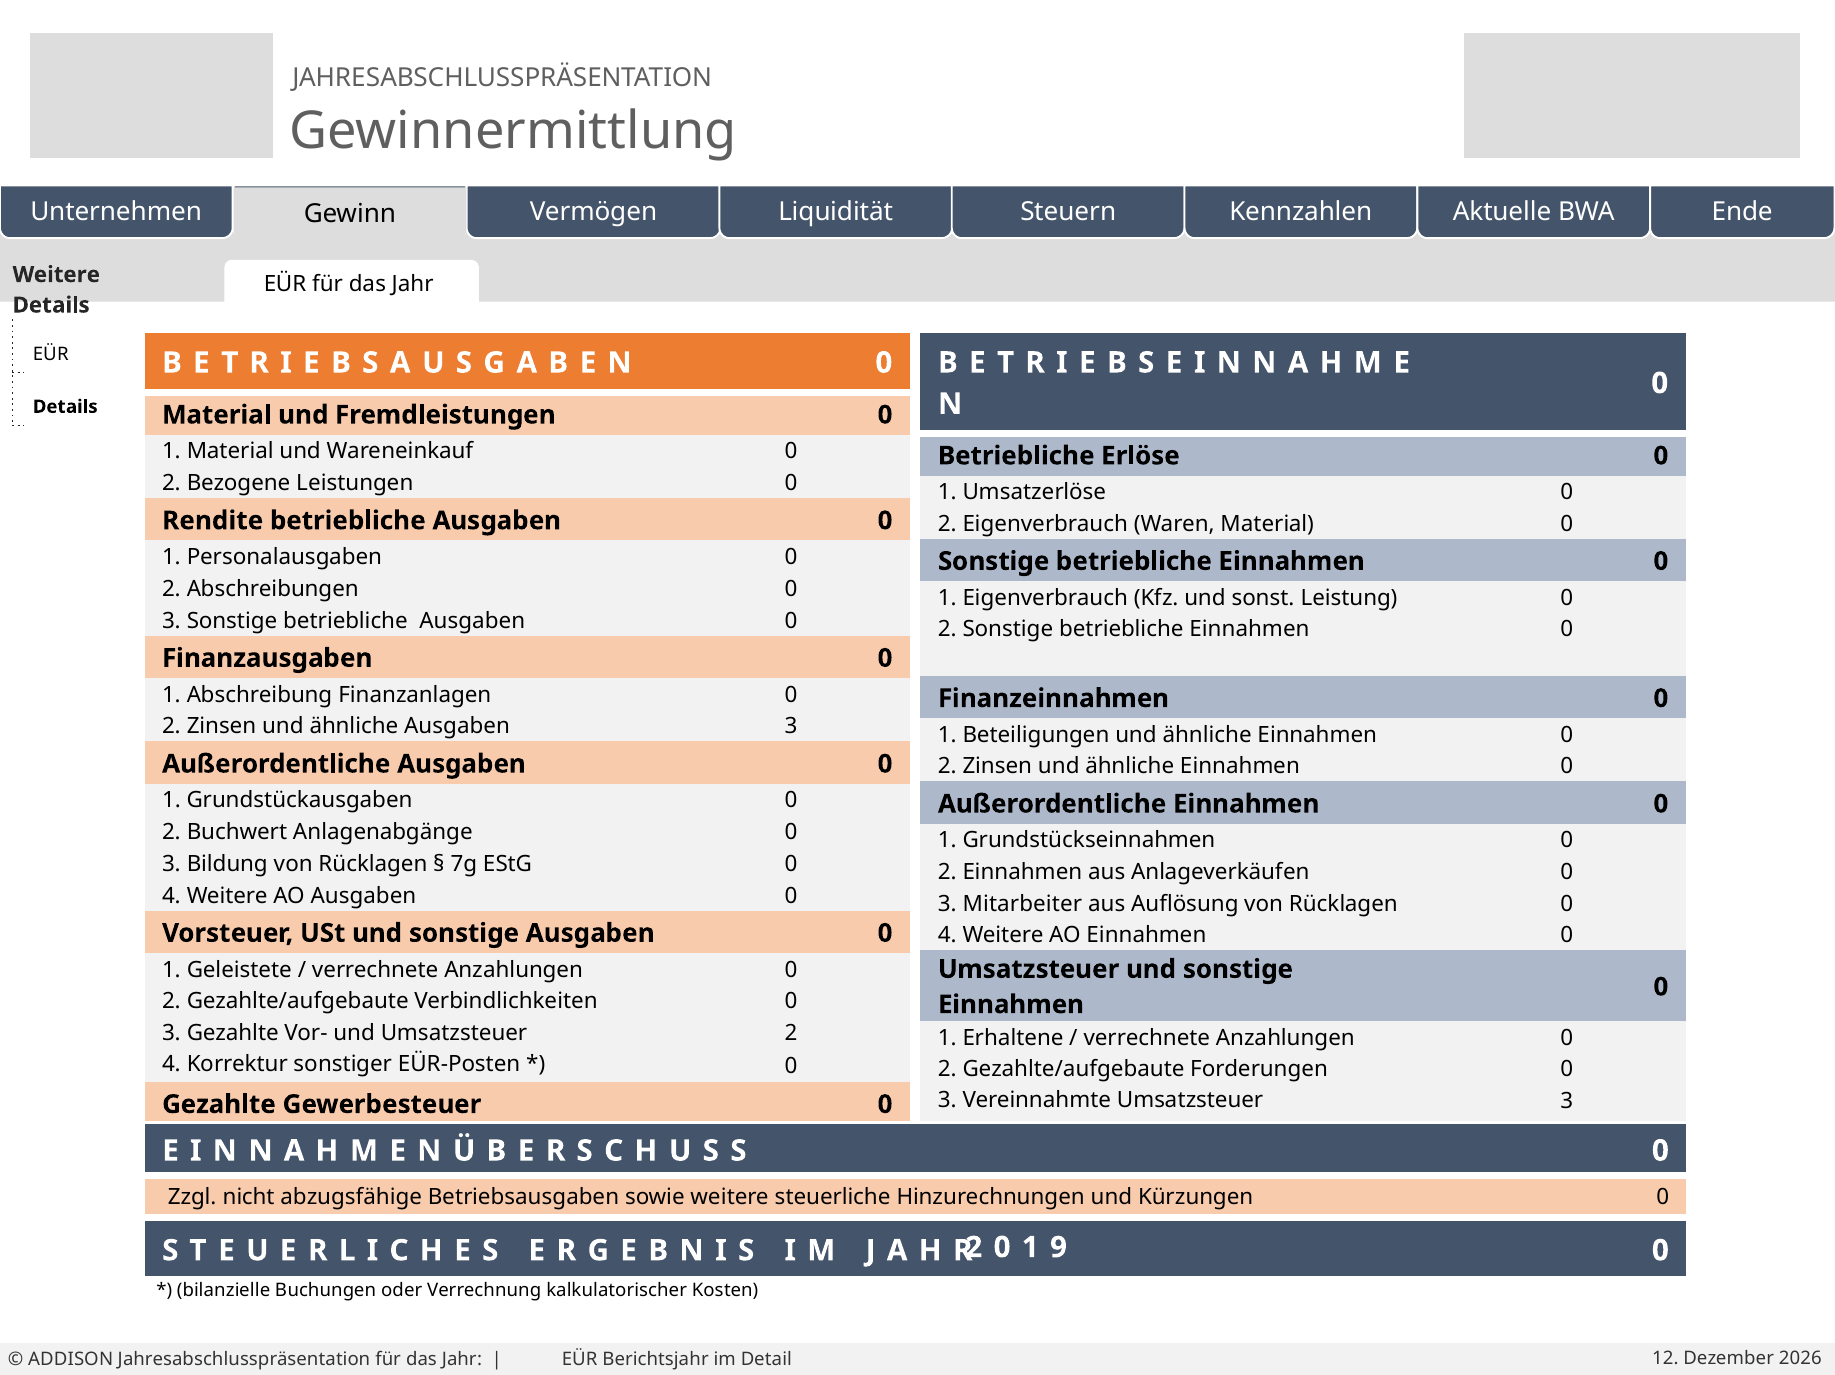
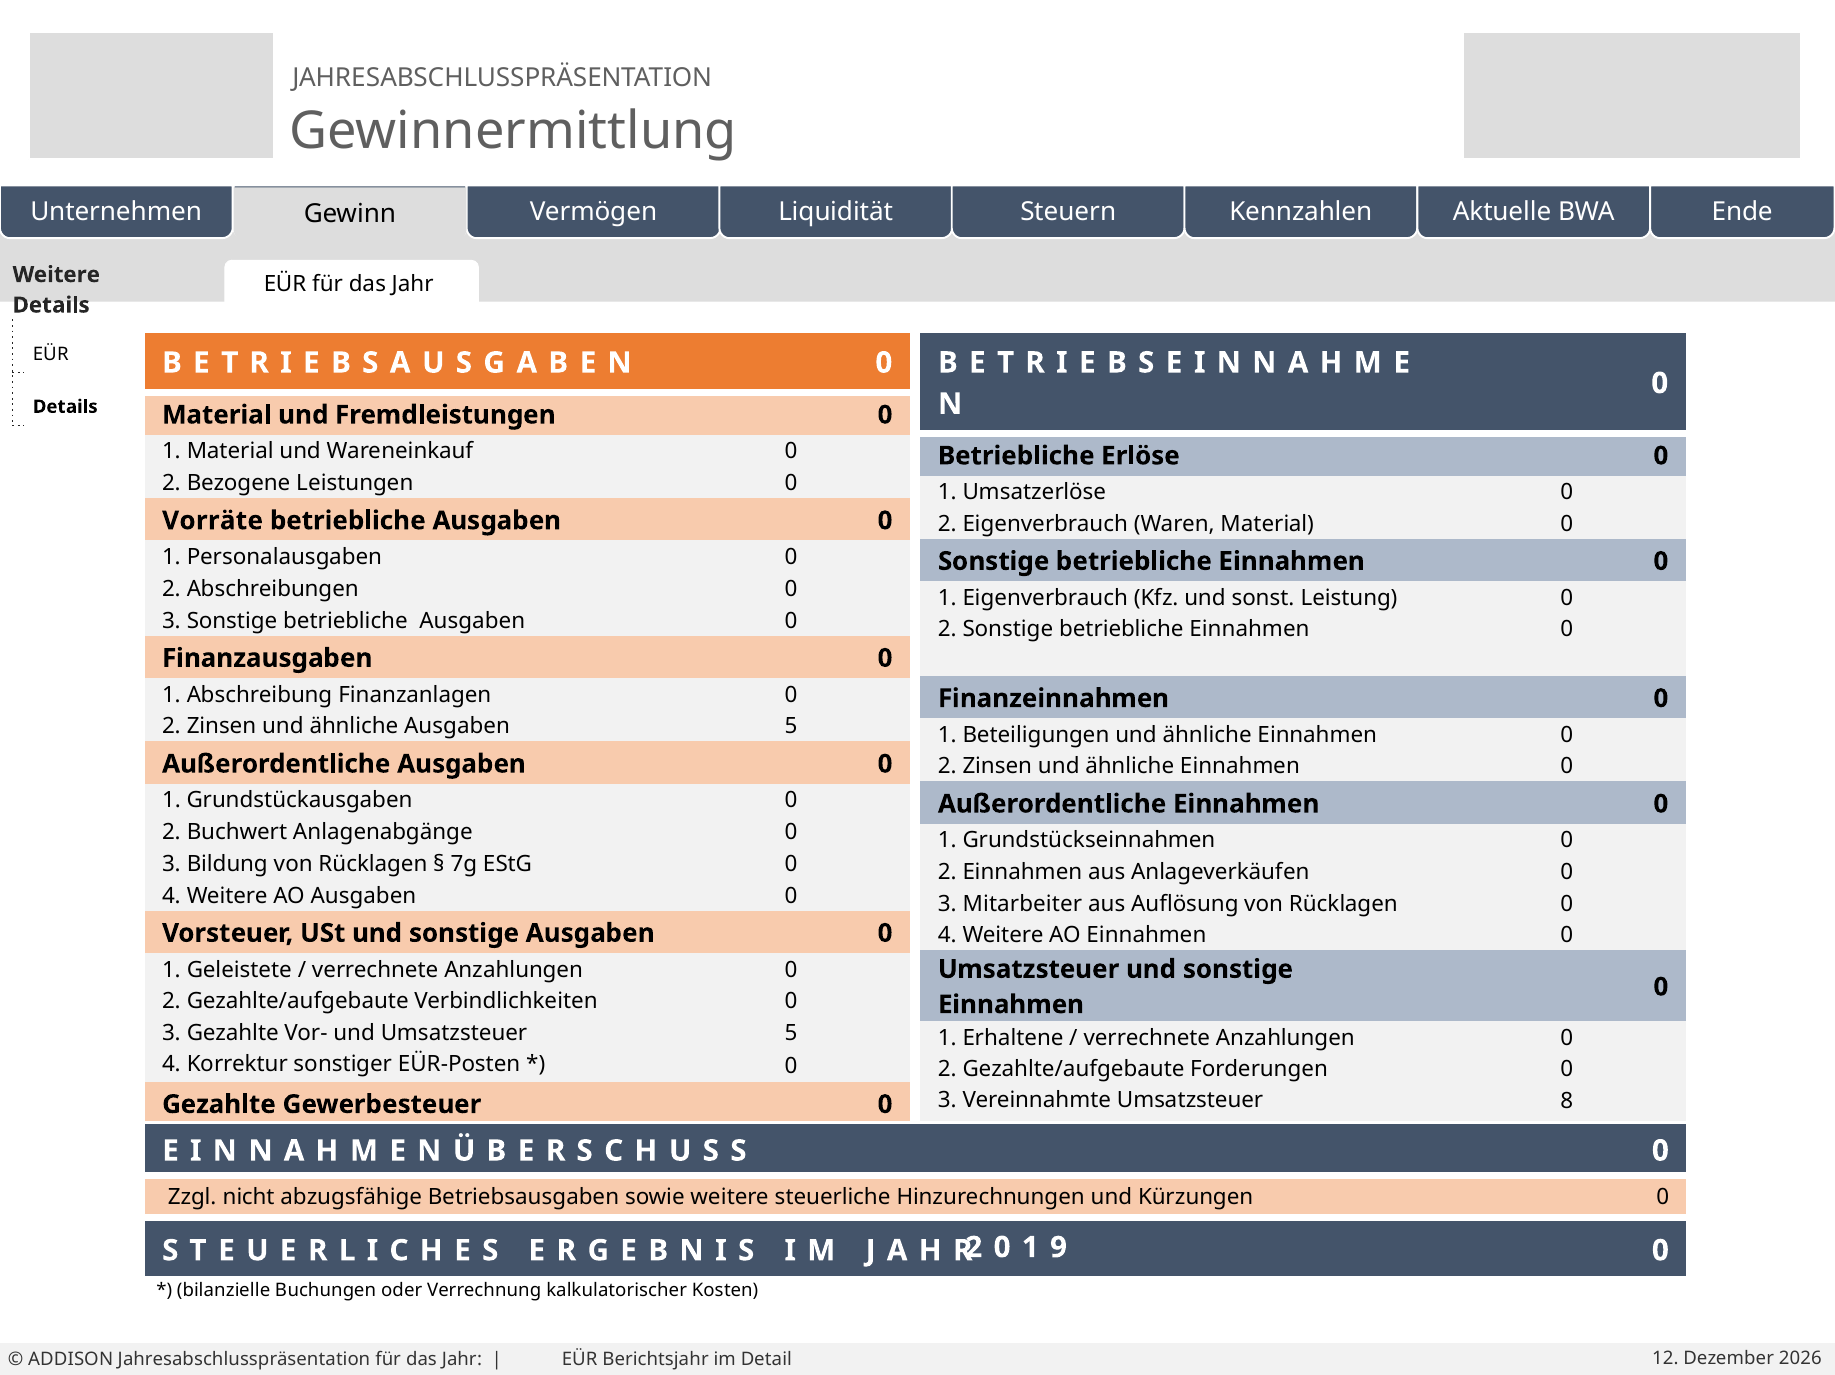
Rendite: Rendite -> Vorräte
Ausgaben 3: 3 -> 5
Umsatzsteuer 2: 2 -> 5
Umsatzsteuer 3: 3 -> 8
